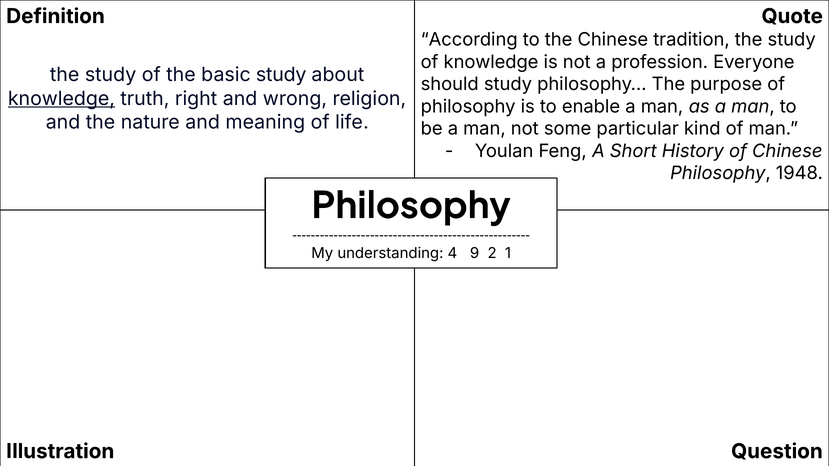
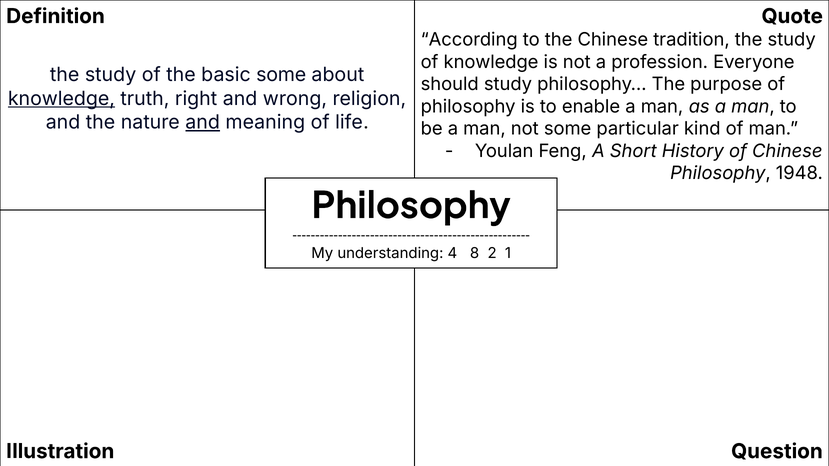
basic study: study -> some
and at (203, 122) underline: none -> present
9: 9 -> 8
